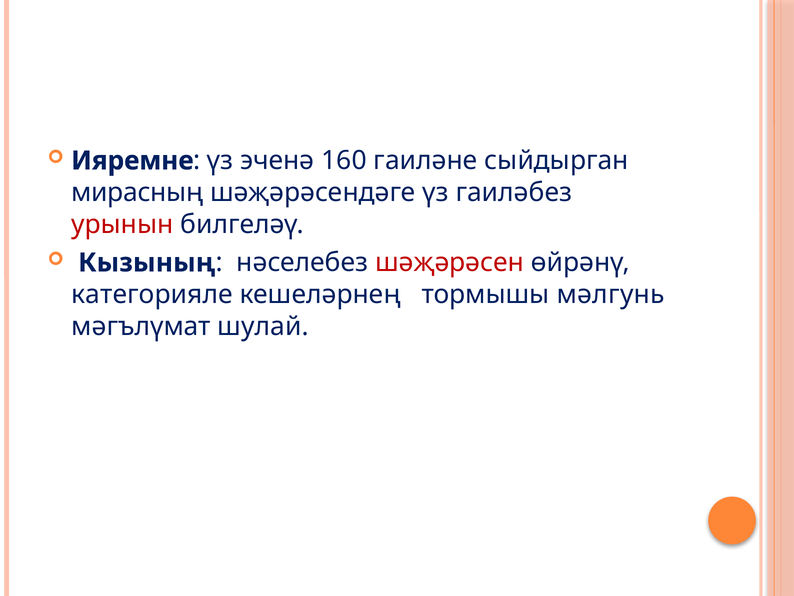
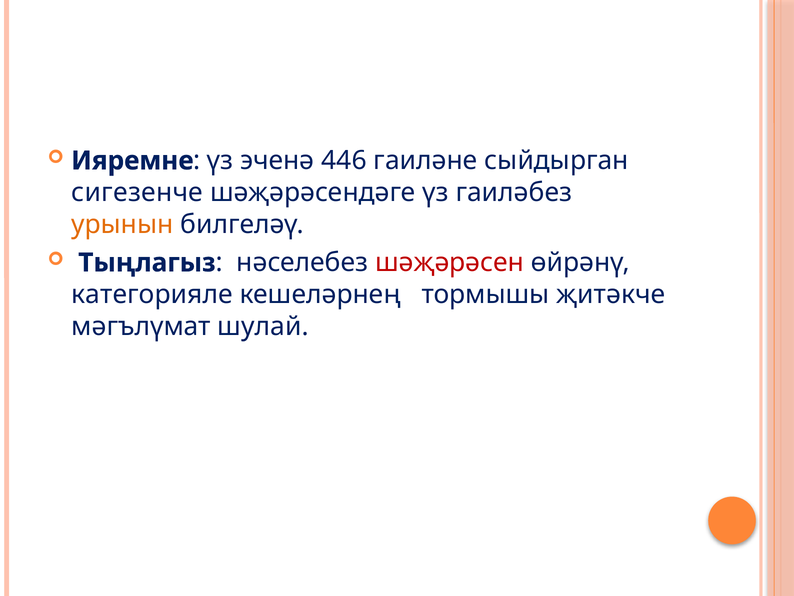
160: 160 -> 446
мирасның: мирасның -> сигезенче
урынын colour: red -> orange
Кызының: Кызының -> Тыңлагыз
мәлгунь: мәлгунь -> җитәкче
